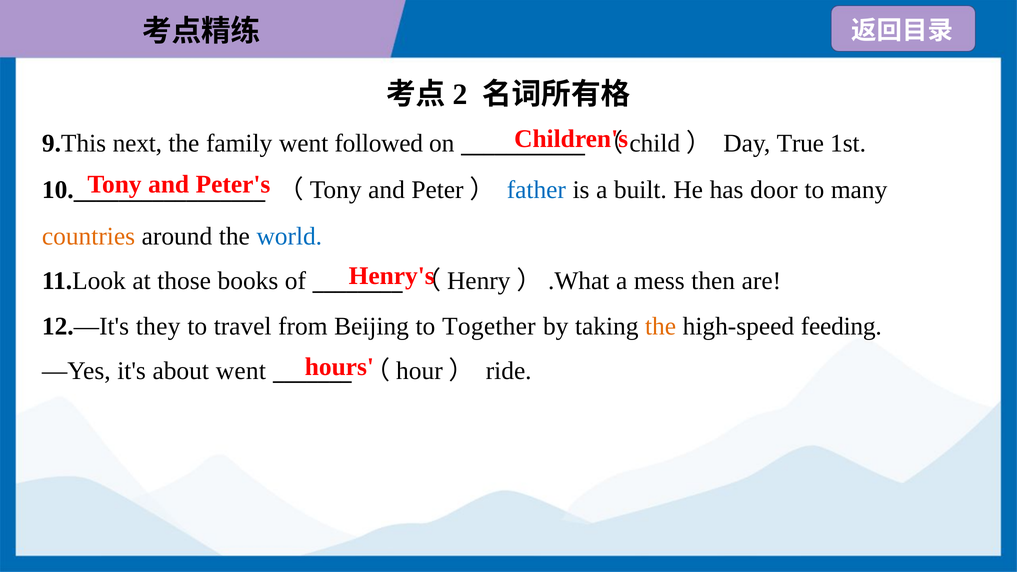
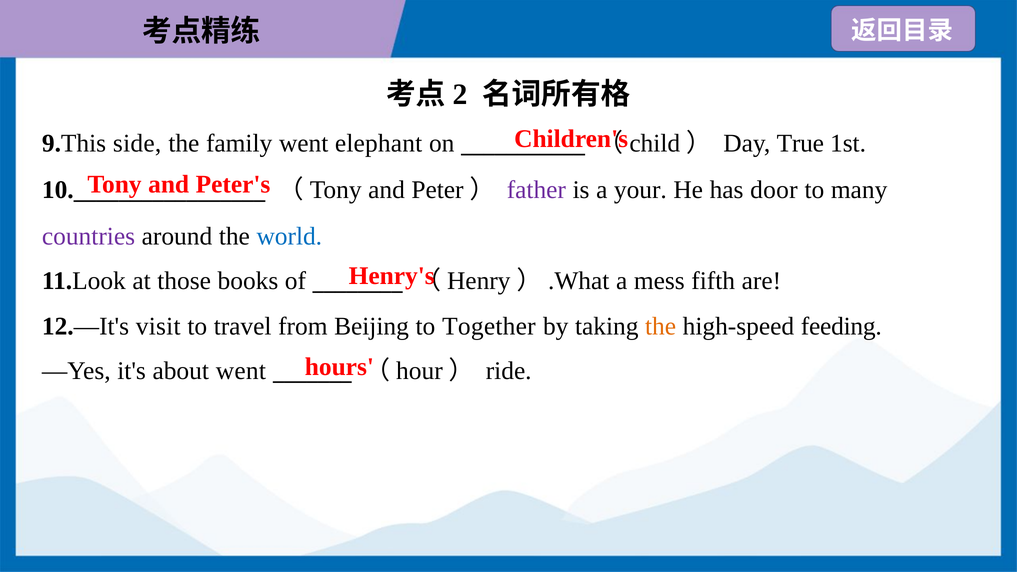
next: next -> side
followed: followed -> elephant
father colour: blue -> purple
built: built -> your
countries colour: orange -> purple
then: then -> fifth
they: they -> visit
